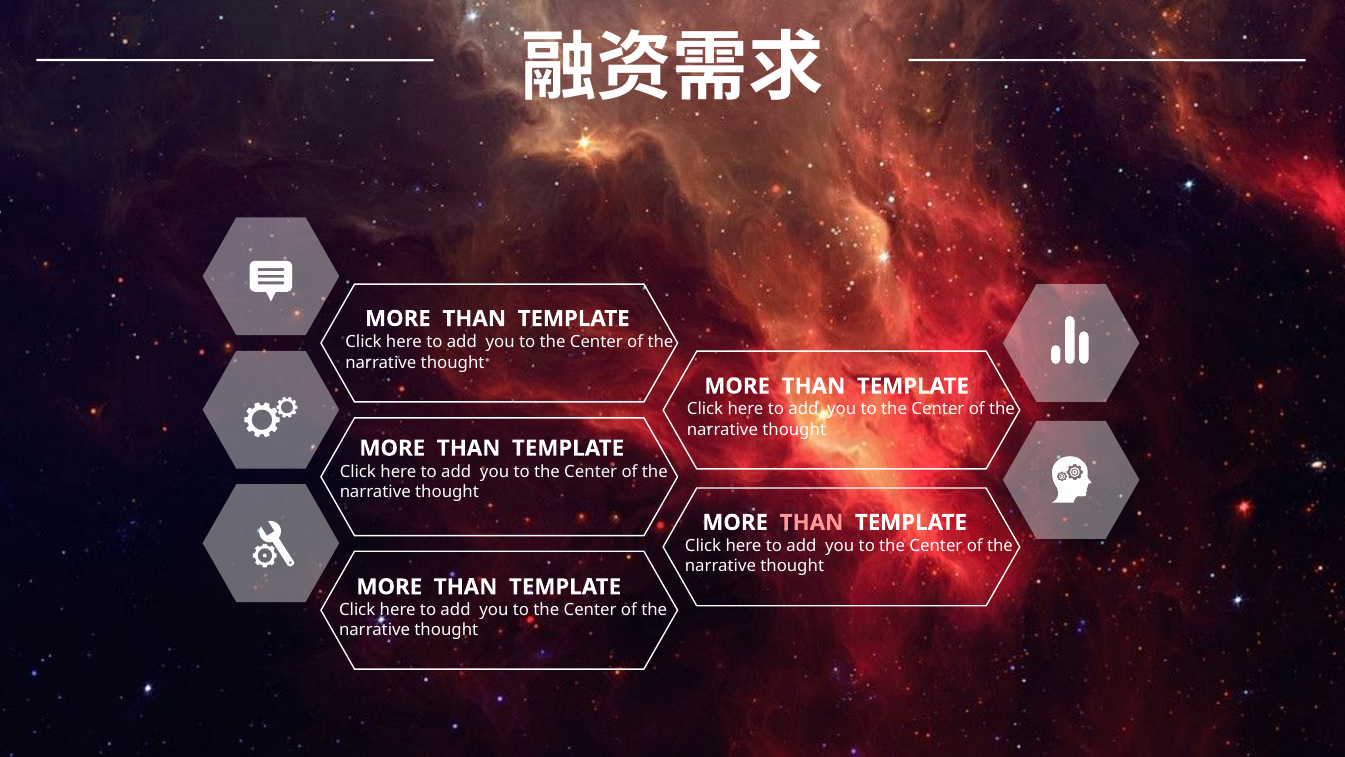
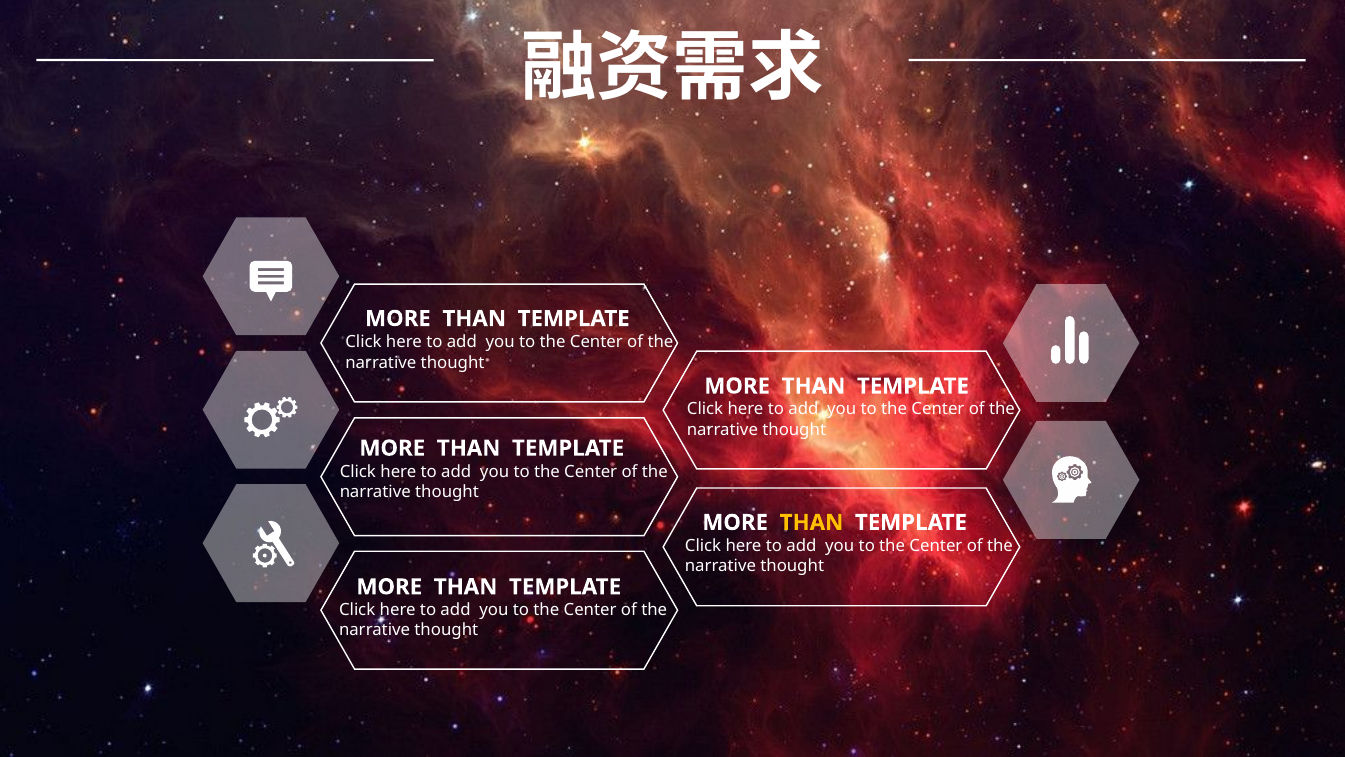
THAN at (812, 522) colour: pink -> yellow
